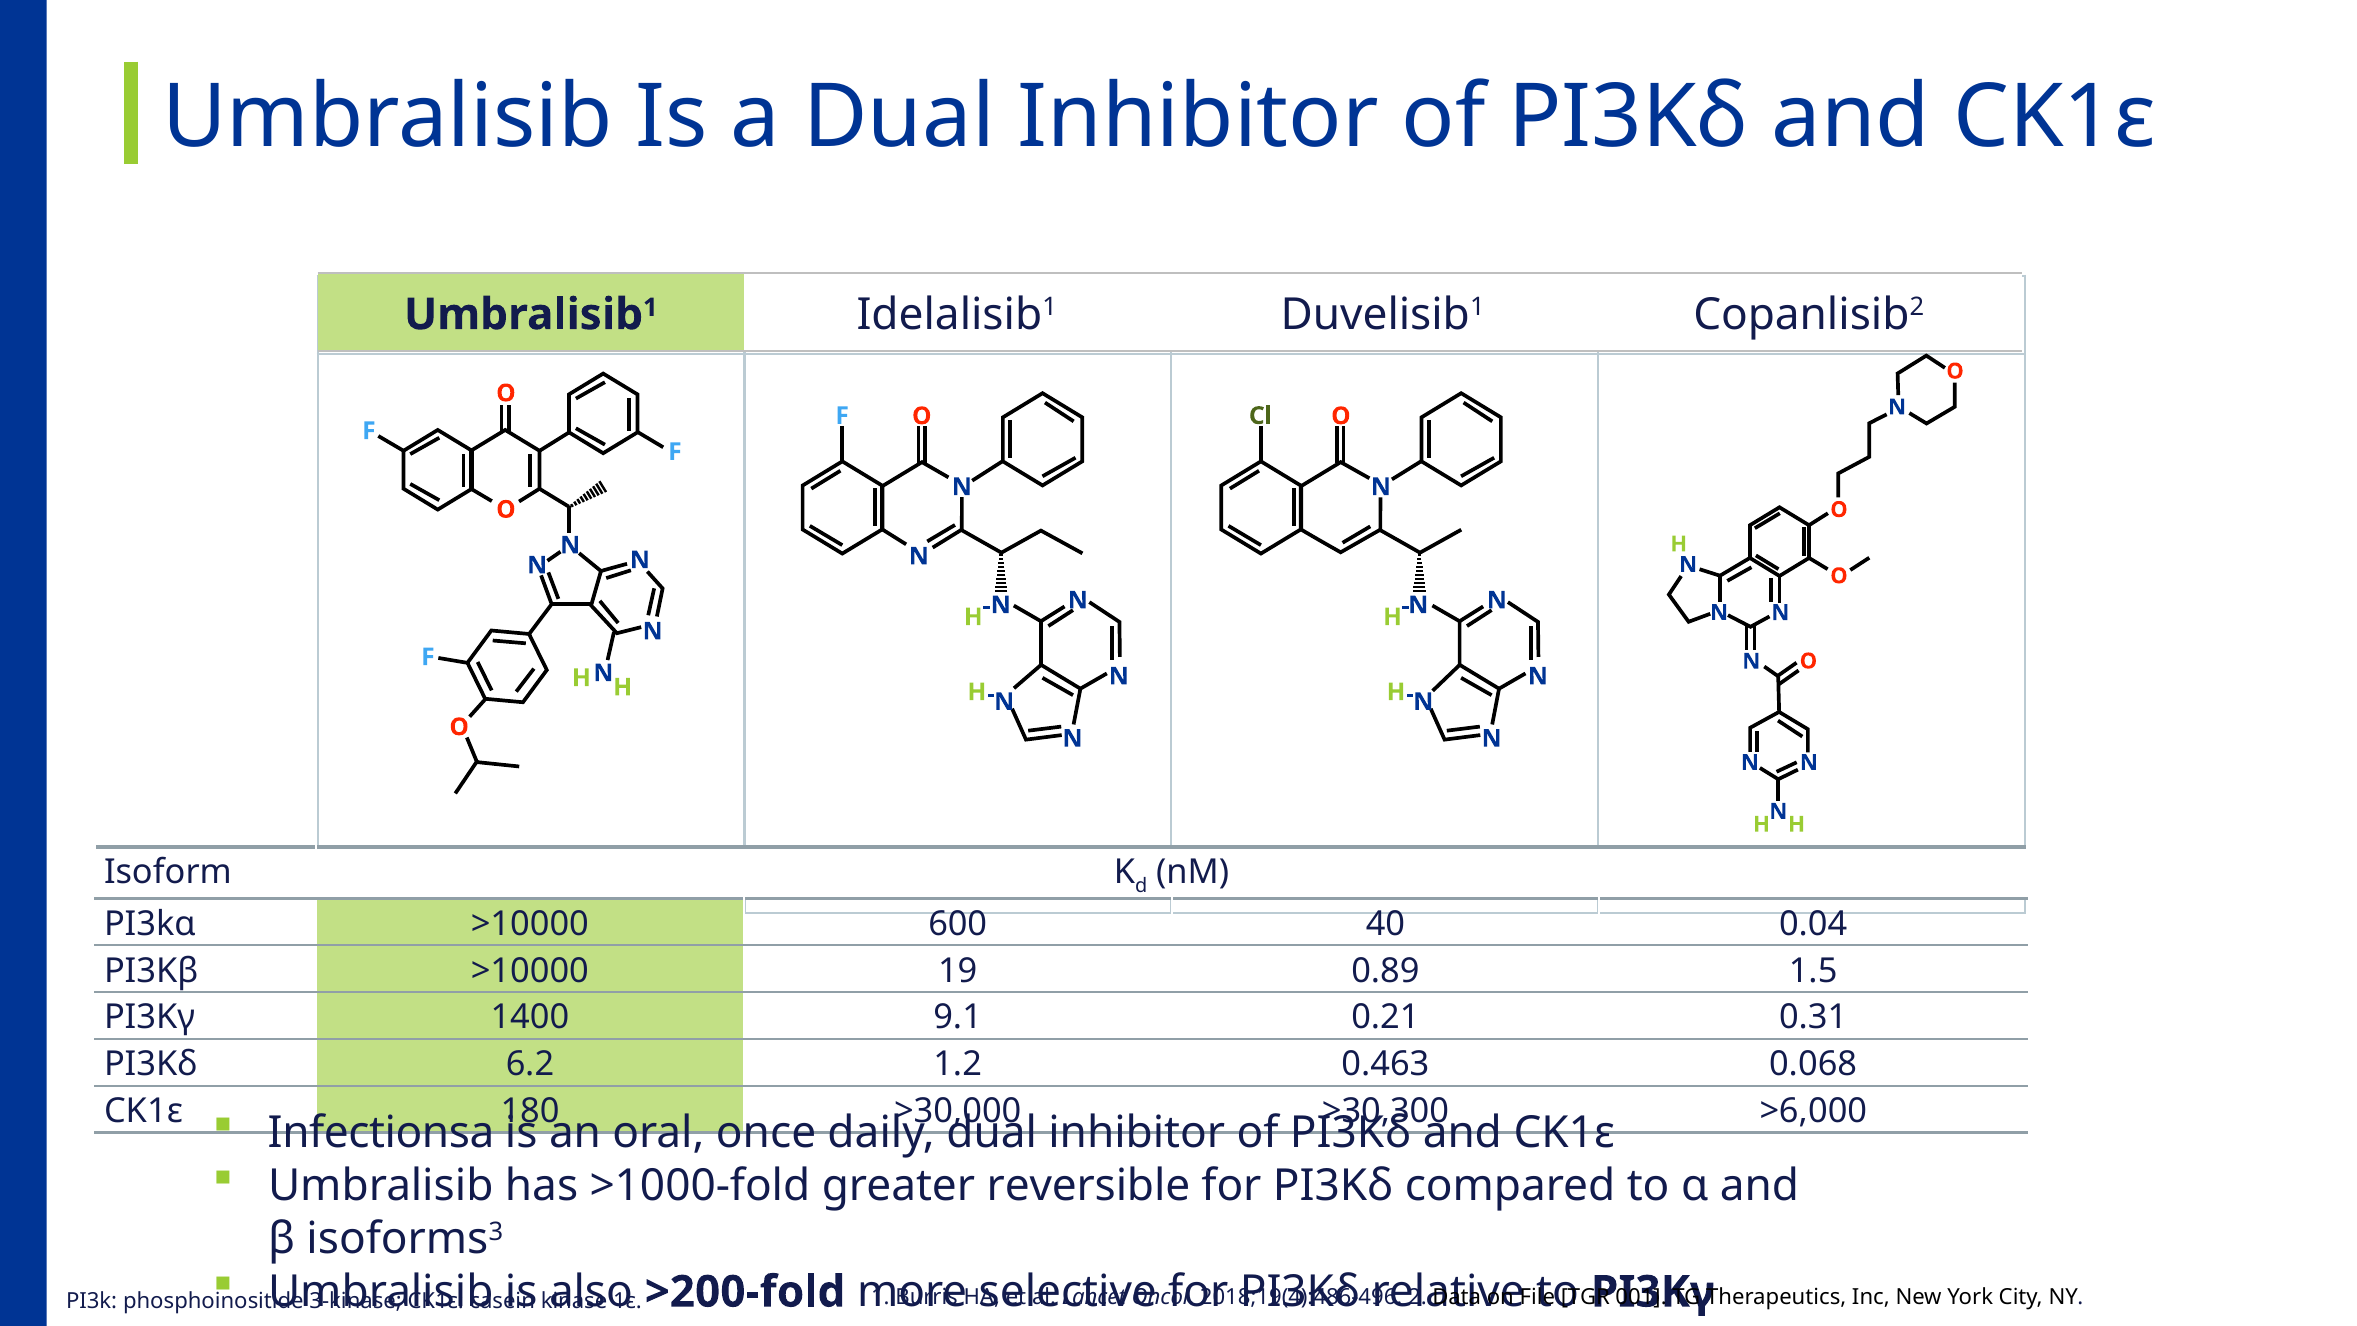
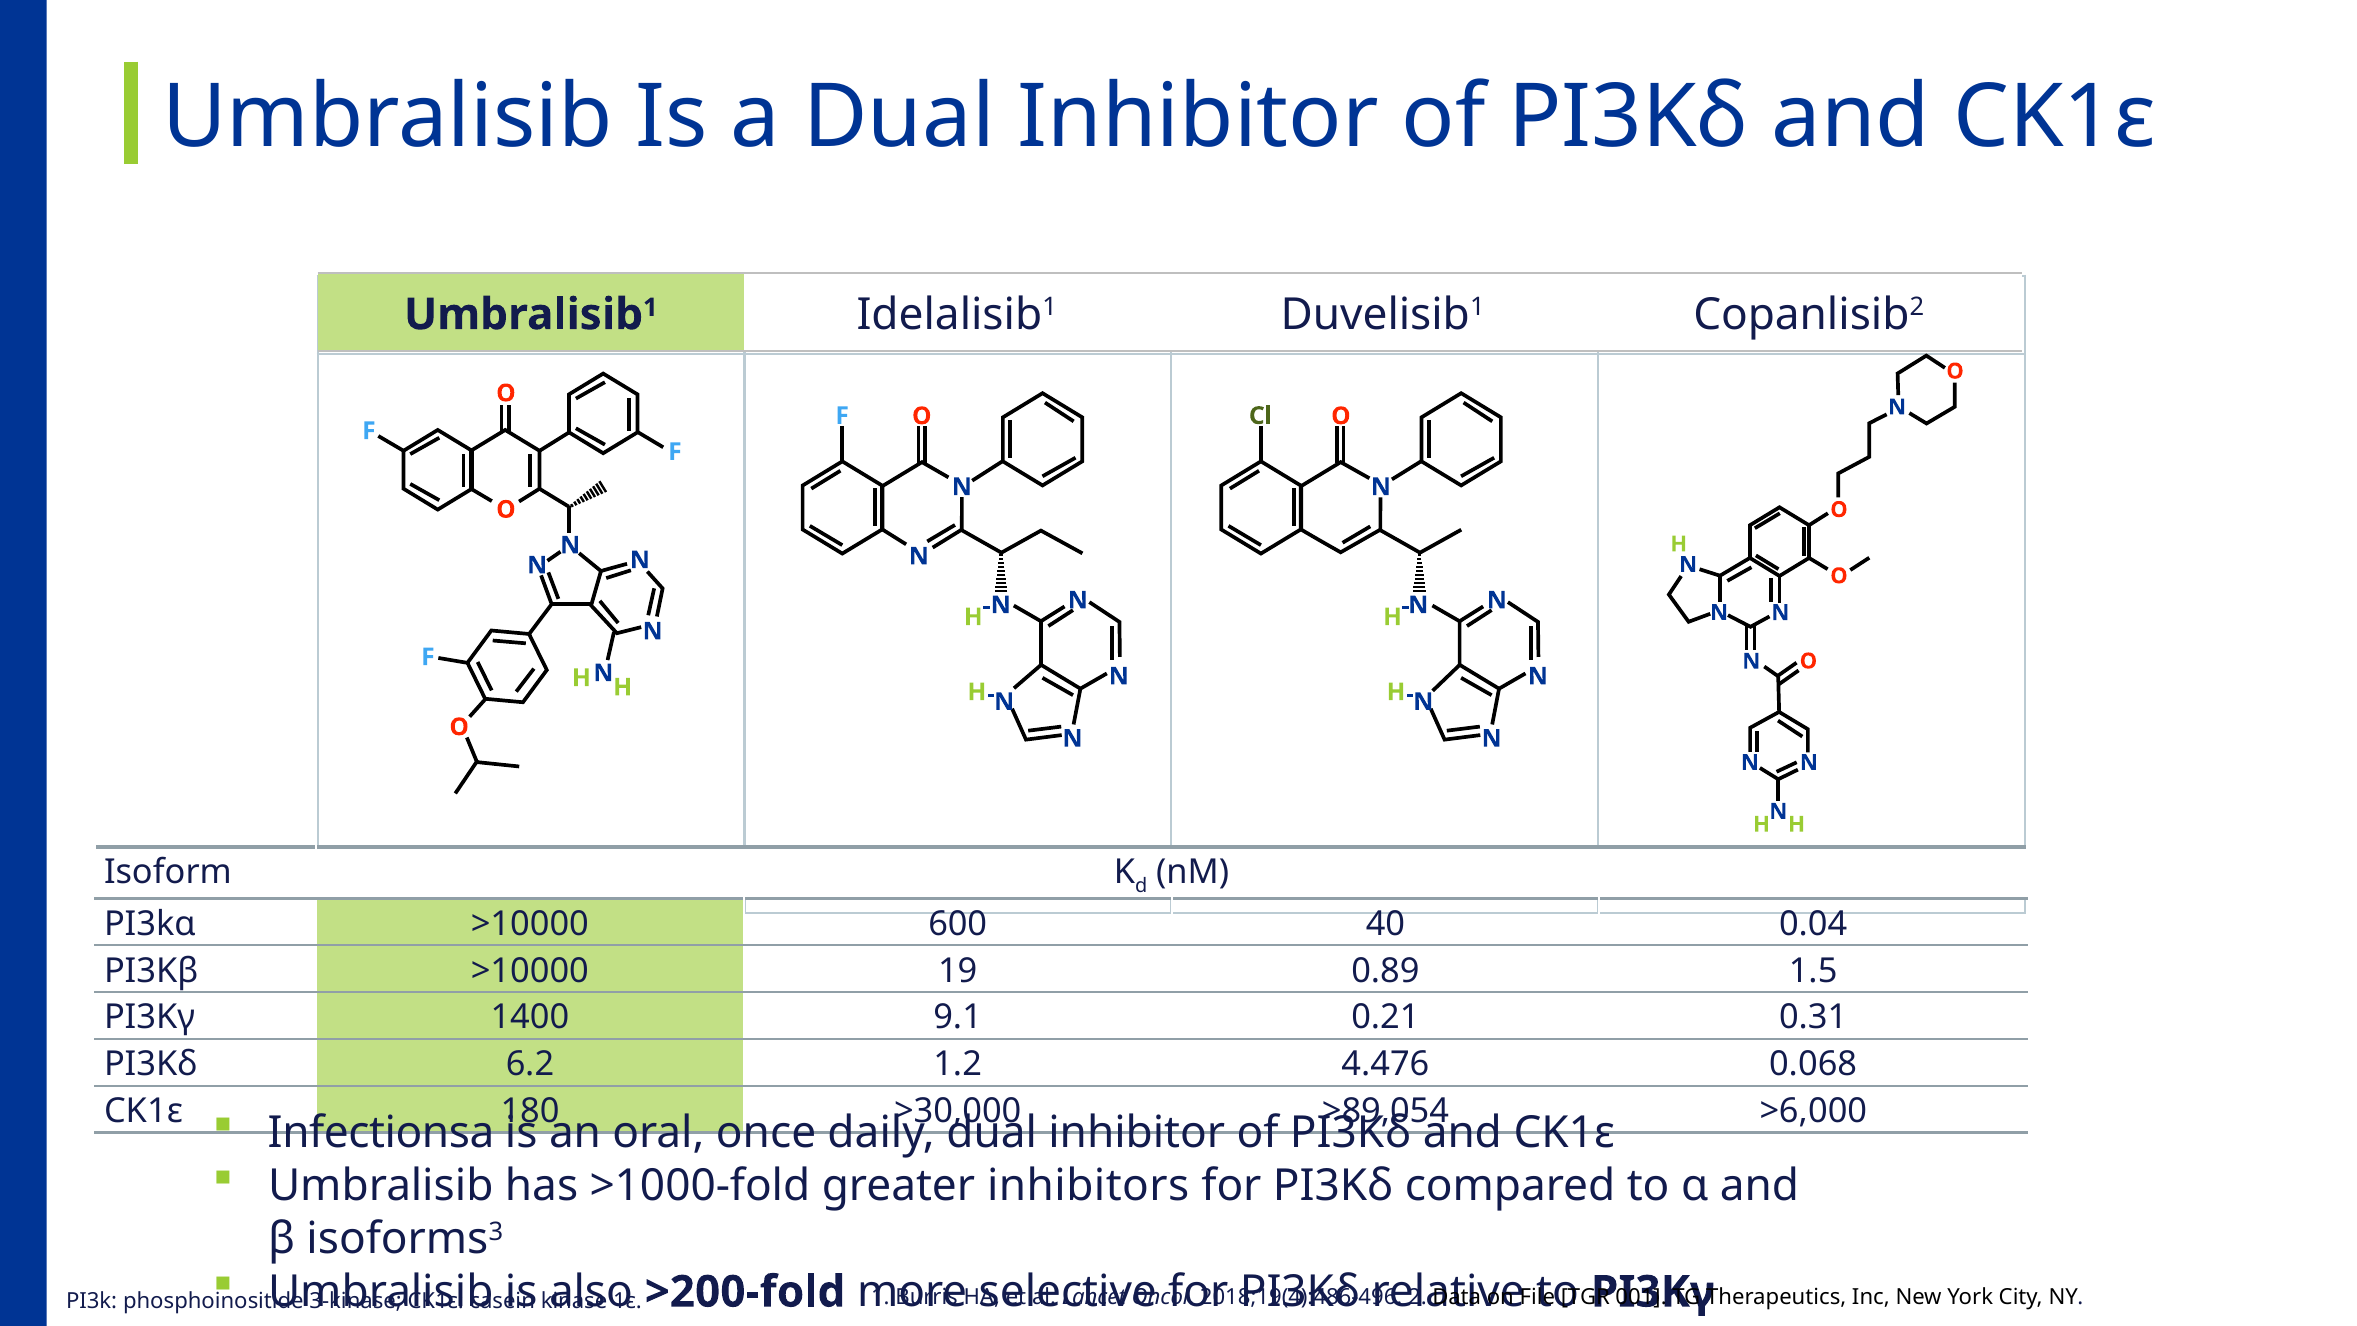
0.463: 0.463 -> 4.476
>30,300: >30,300 -> >89,054
reversible: reversible -> inhibitors
